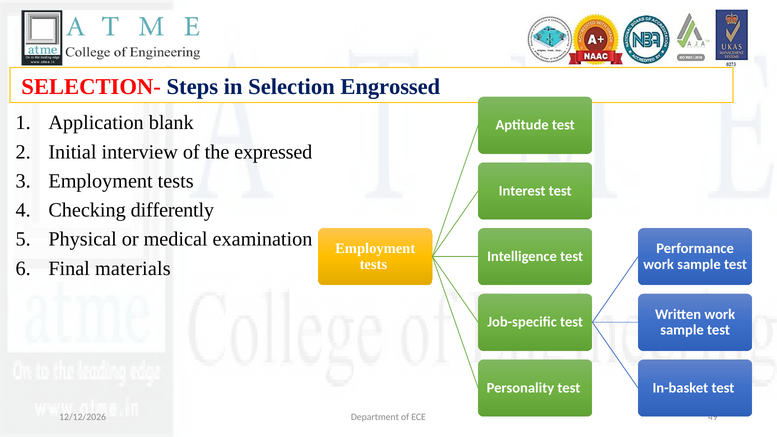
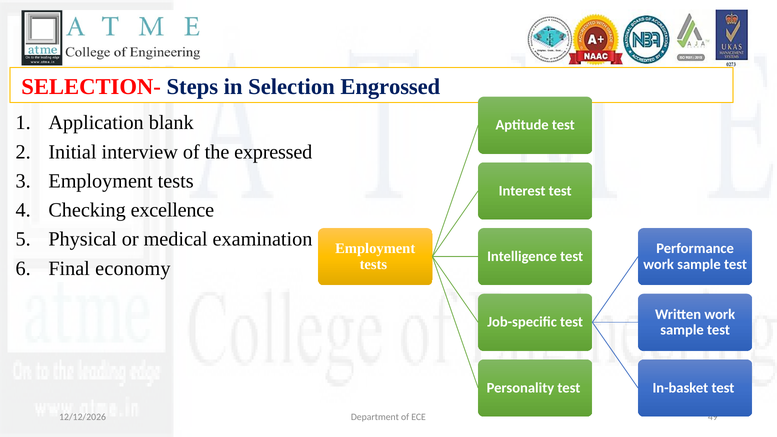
differently: differently -> excellence
materials: materials -> economy
